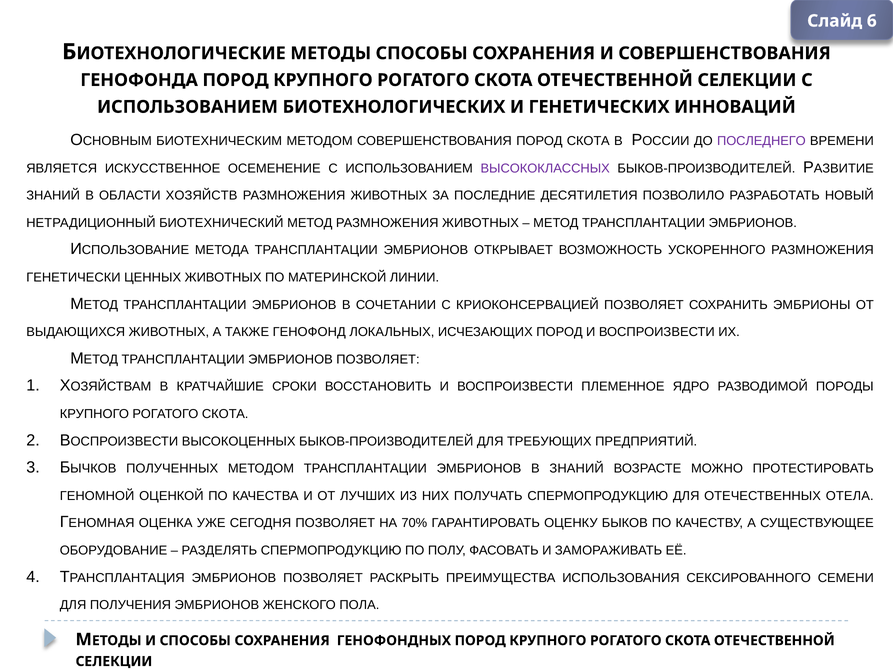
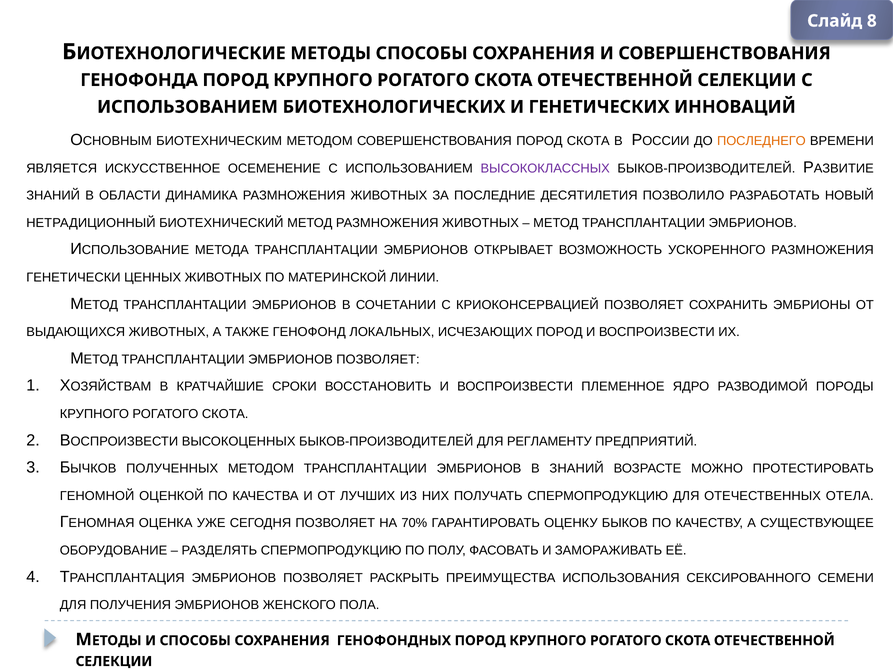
6: 6 -> 8
ПОСЛЕДНЕГО colour: purple -> orange
ХОЗЯЙСТВ: ХОЗЯЙСТВ -> ДИНАМИКА
ТРЕБУЮЩИХ: ТРЕБУЮЩИХ -> РЕГЛАМЕНТУ
